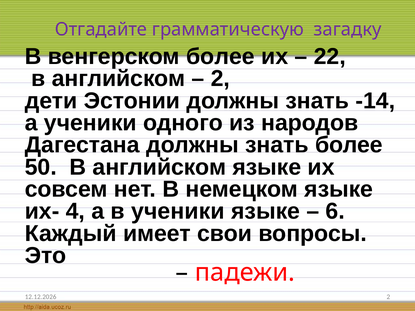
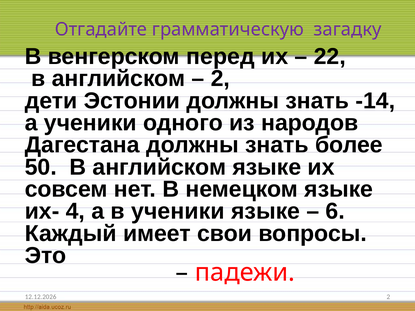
венгерском более: более -> перед
